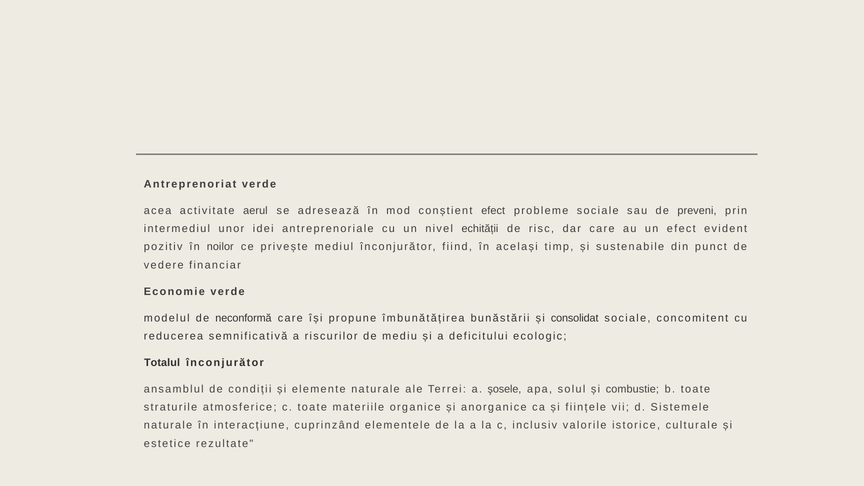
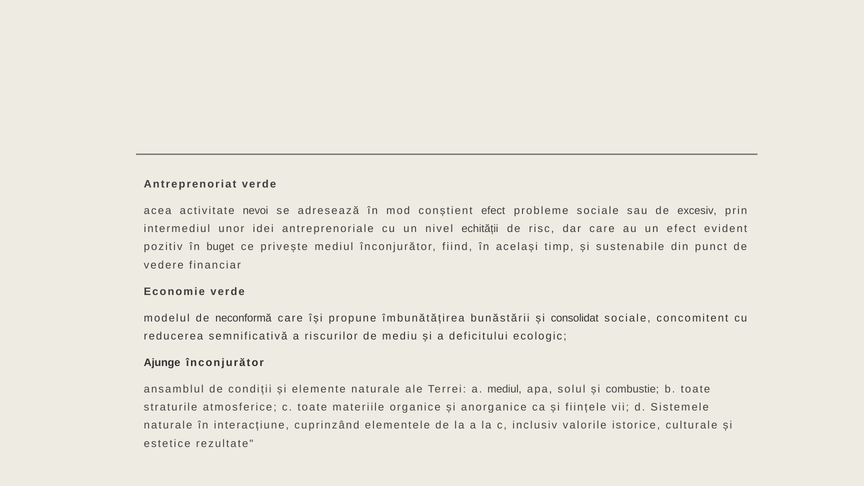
aerul: aerul -> nevoi
preveni: preveni -> excesiv
noilor: noilor -> buget
Totalul: Totalul -> Ajunge
a şosele: şosele -> mediul
